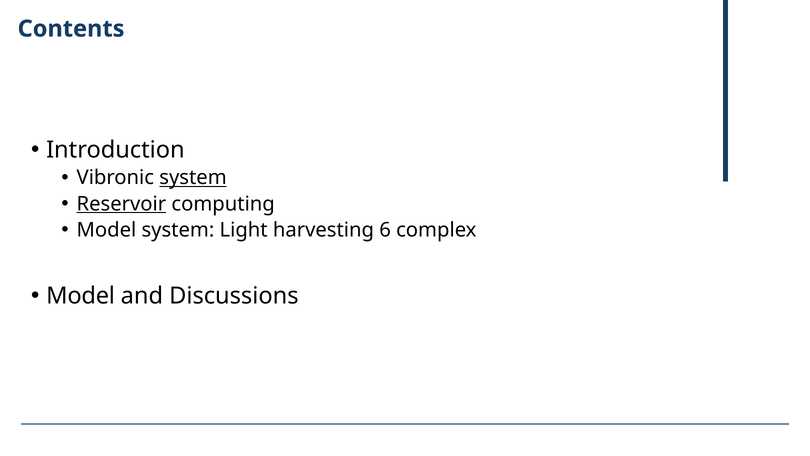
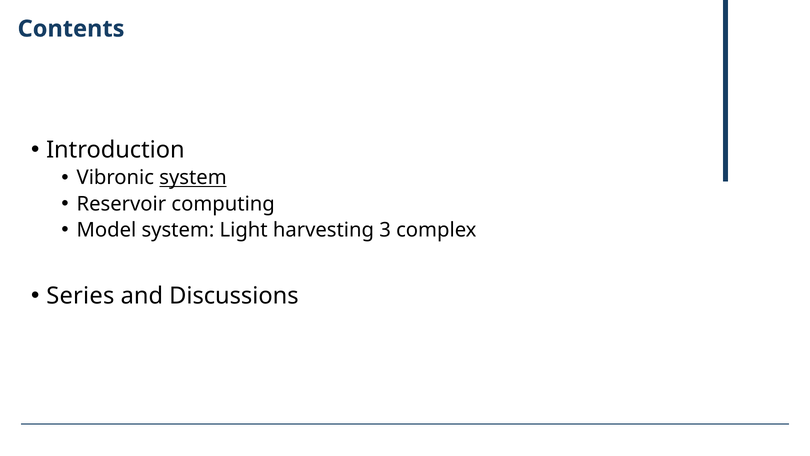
Reservoir underline: present -> none
6: 6 -> 3
Model at (81, 296): Model -> Series
